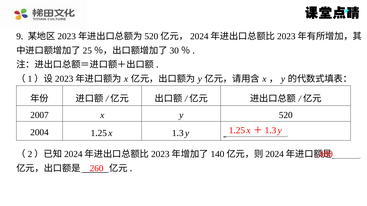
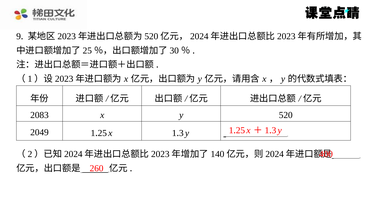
2007: 2007 -> 2083
2004: 2004 -> 2049
